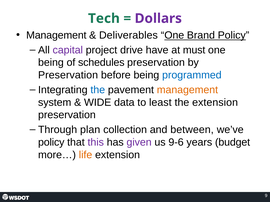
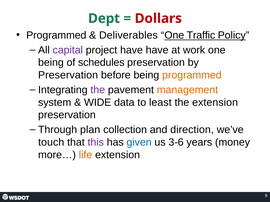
Tech: Tech -> Dept
Dollars colour: purple -> red
Management at (56, 35): Management -> Programmed
Brand: Brand -> Traffic
project drive: drive -> have
must: must -> work
programmed at (192, 75) colour: blue -> orange
the at (98, 90) colour: blue -> purple
between: between -> direction
policy at (51, 143): policy -> touch
given colour: purple -> blue
9-6: 9-6 -> 3-6
budget: budget -> money
